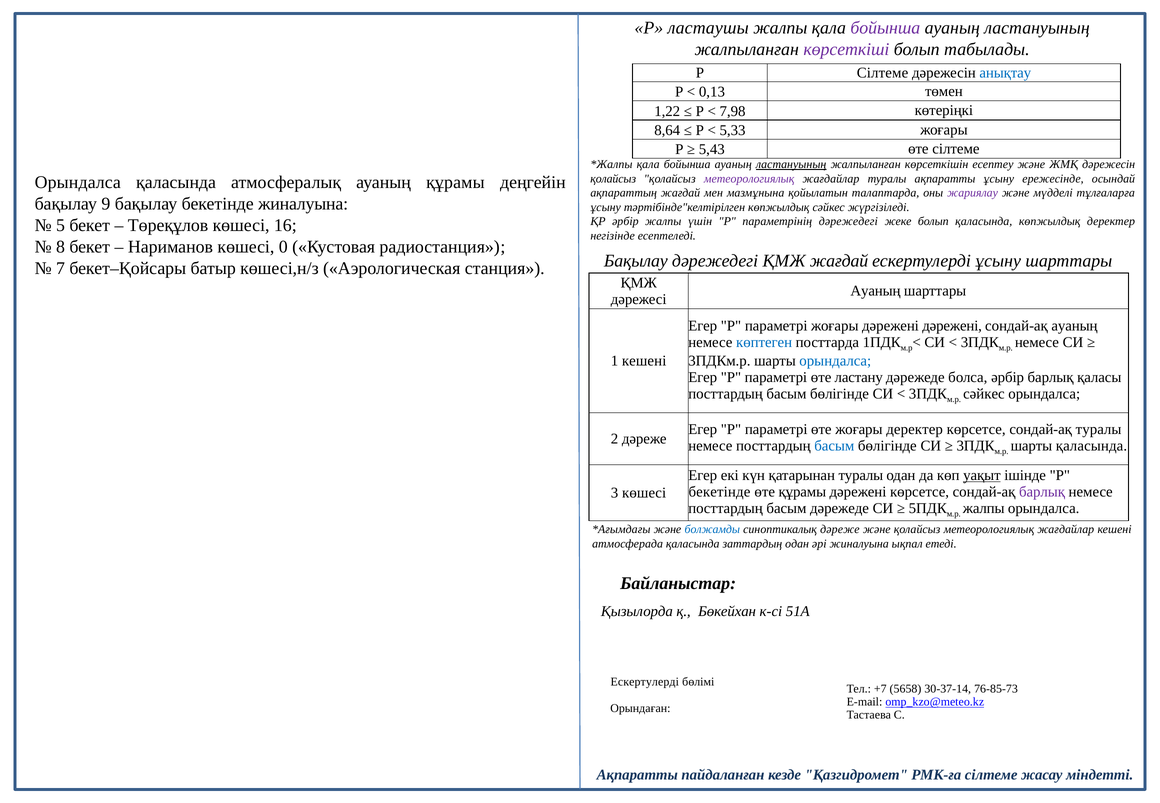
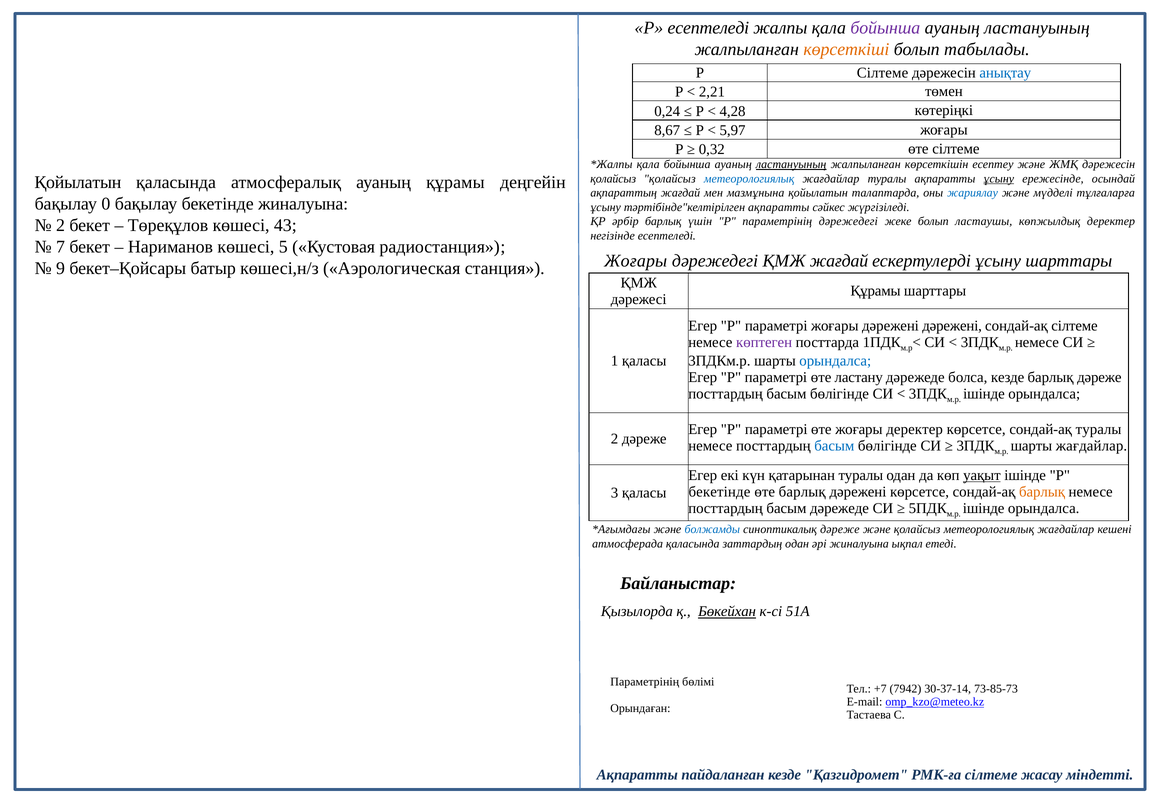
Р ластаушы: ластаушы -> есептеледі
көрсеткіші colour: purple -> orange
0,13: 0,13 -> 2,21
1,22: 1,22 -> 0,24
7,98: 7,98 -> 4,28
8,64: 8,64 -> 8,67
5,33: 5,33 -> 5,97
5,43: 5,43 -> 0,32
метеорологиялық at (749, 179) colour: purple -> blue
ұсыну at (999, 179) underline: none -> present
Орындалса at (78, 183): Орындалса -> Қойылатын
жариялау colour: purple -> blue
9: 9 -> 0
тәртібінде"келтірілген көпжылдық: көпжылдық -> ақпаратты
әрбір жалпы: жалпы -> барлық
болып қаласында: қаласында -> ластаушы
5 at (61, 225): 5 -> 2
16: 16 -> 43
8: 8 -> 7
0: 0 -> 5
Бақылау at (636, 261): Бақылау -> Жоғары
7: 7 -> 9
Ауаның at (875, 291): Ауаның -> Құрамы
сондай-ақ ауаның: ауаның -> сілтеме
көптеген colour: blue -> purple
1 кешені: кешені -> қаласы
болса әрбір: әрбір -> кезде
барлық қаласы: қаласы -> дәреже
сәйкес at (984, 394): сәйкес -> ішінде
шарты қаласында: қаласында -> жағдайлар
өте құрамы: құрамы -> барлық
барлық at (1042, 492) colour: purple -> orange
3 көшесі: көшесі -> қаласы
жалпы at (984, 508): жалпы -> ішінде
Бөкейхан underline: none -> present
Ескертулерді at (645, 682): Ескертулерді -> Параметрінің
5658: 5658 -> 7942
76-85-73: 76-85-73 -> 73-85-73
